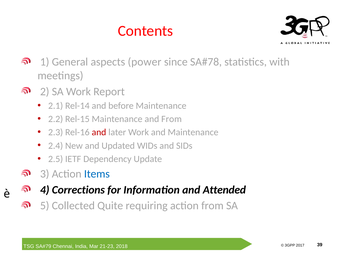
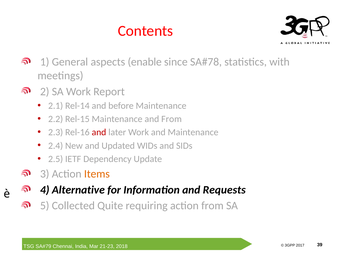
power: power -> enable
Items colour: blue -> orange
Corrections: Corrections -> Alternative
Attended: Attended -> Requests
